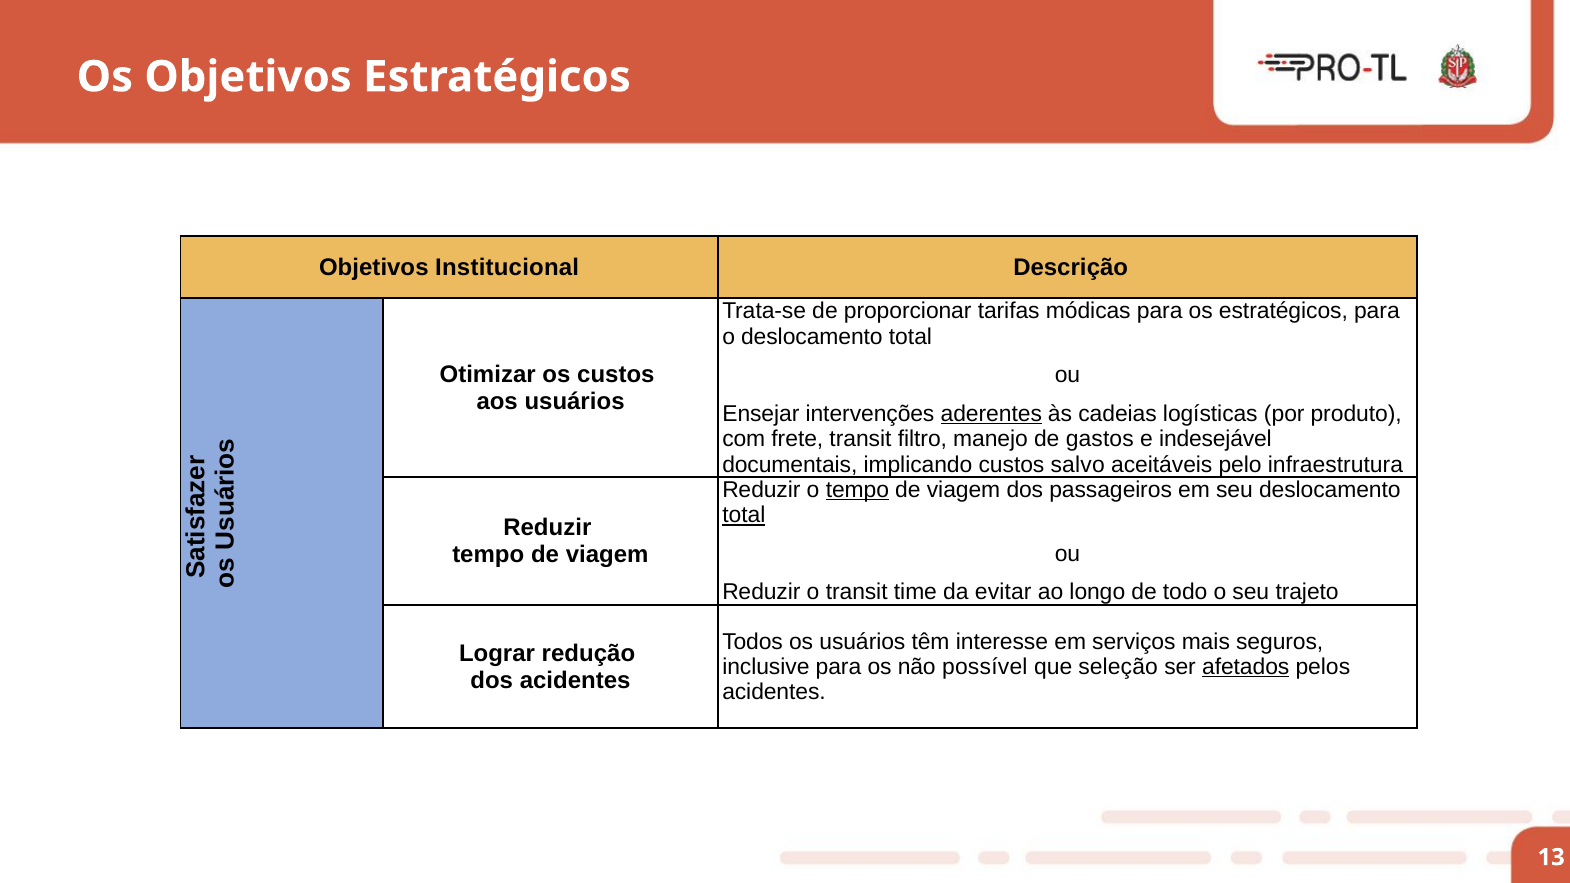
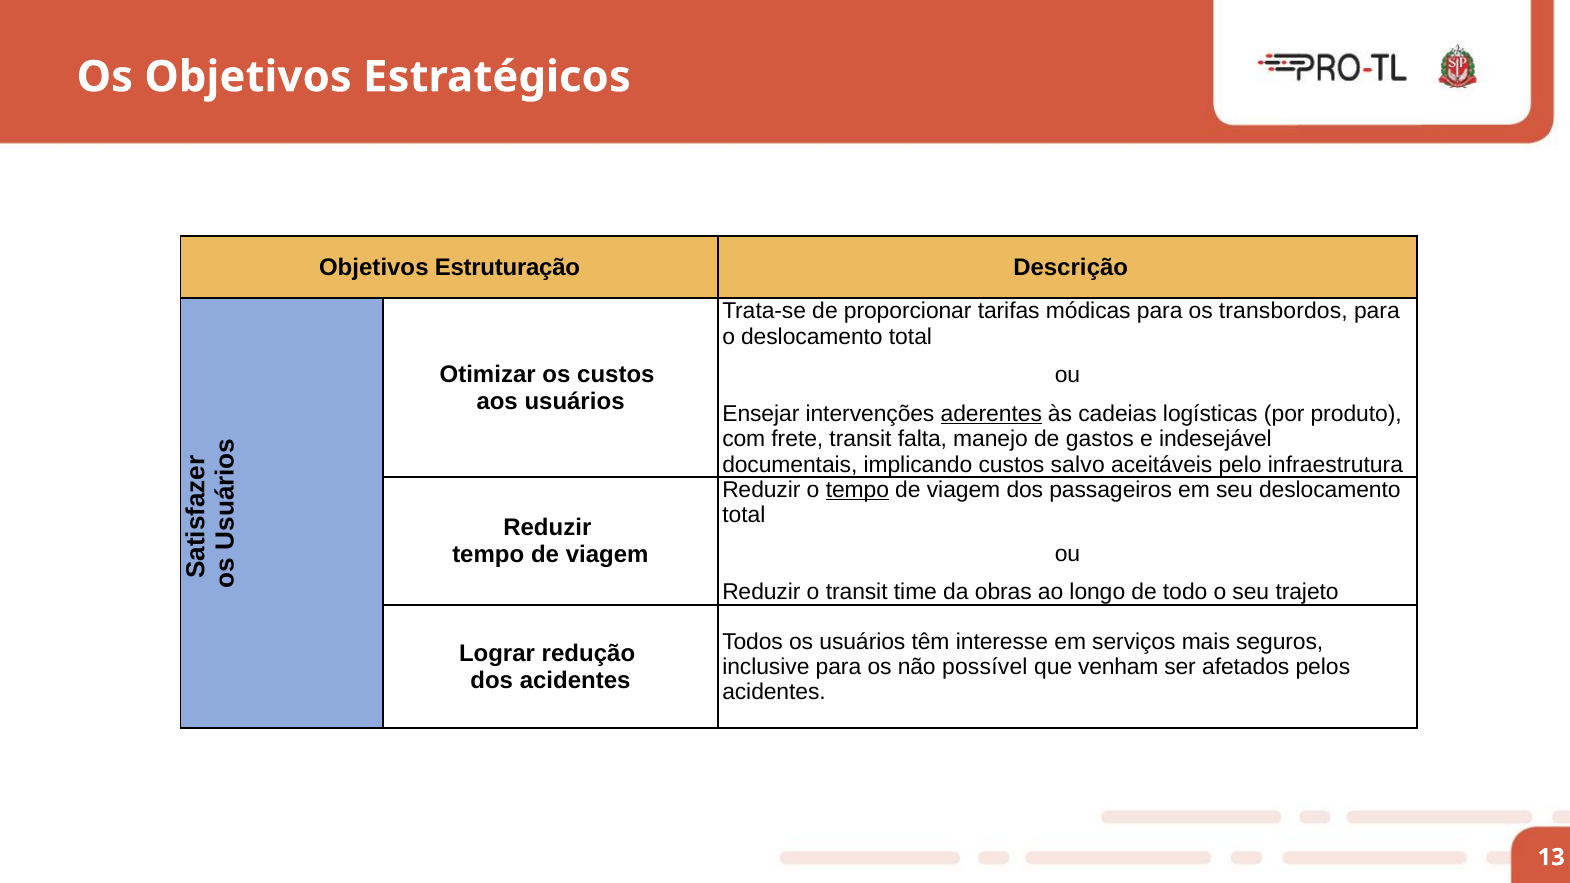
Institucional: Institucional -> Estruturação
os estratégicos: estratégicos -> transbordos
filtro: filtro -> falta
total at (744, 515) underline: present -> none
evitar: evitar -> obras
seleção: seleção -> venham
afetados underline: present -> none
